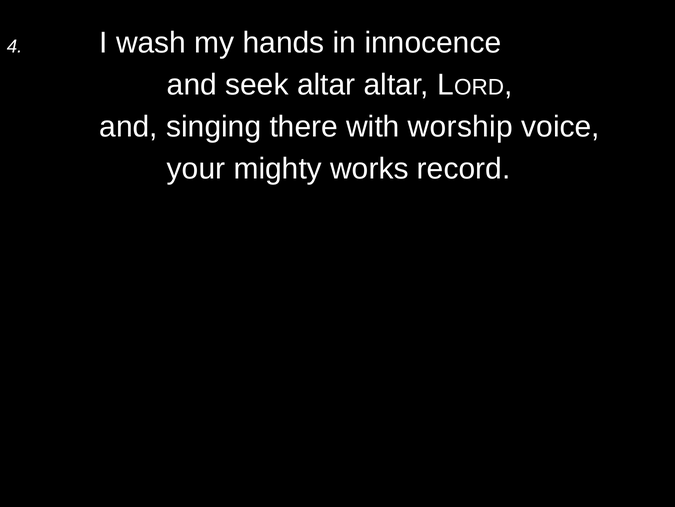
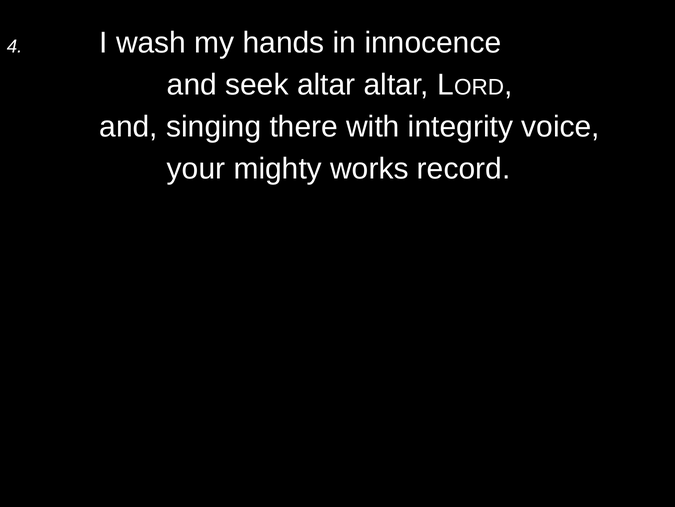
worship: worship -> integrity
